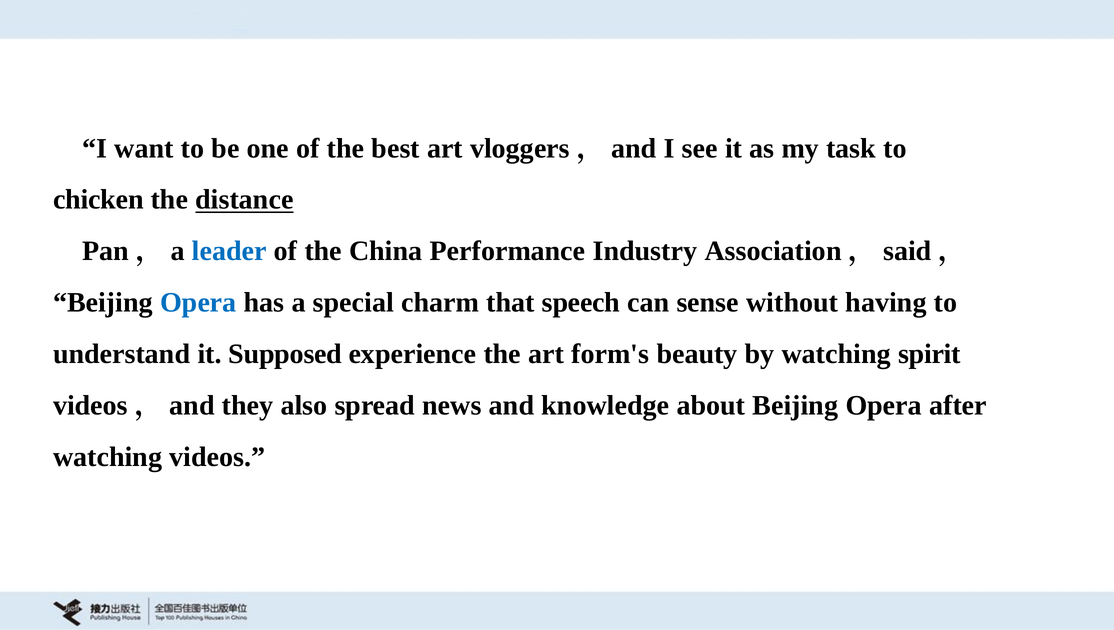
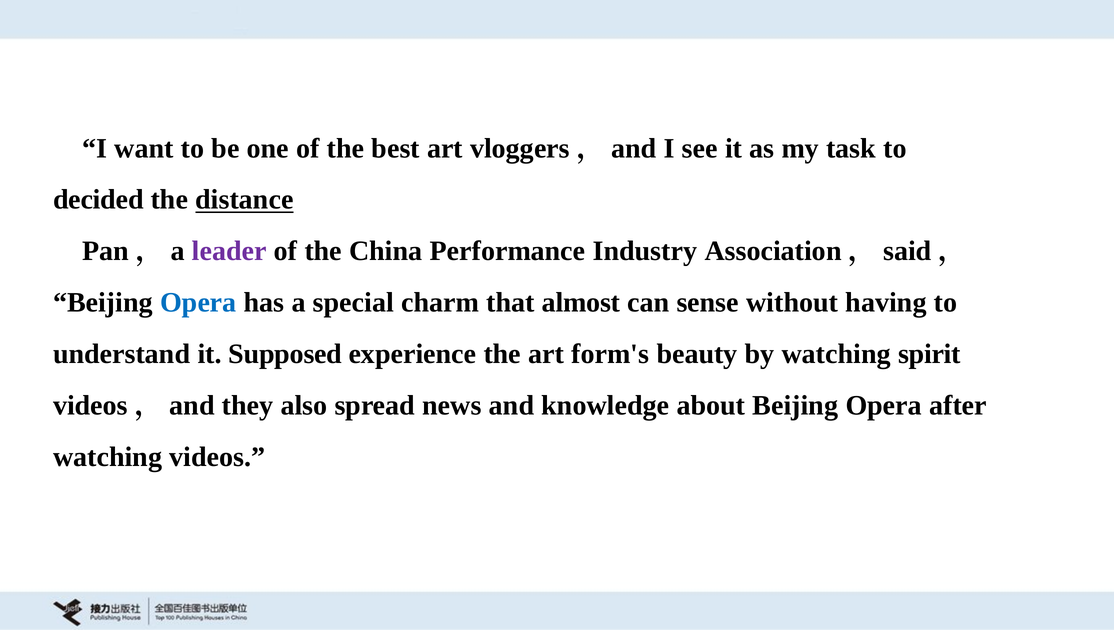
chicken: chicken -> decided
leader colour: blue -> purple
speech: speech -> almost
